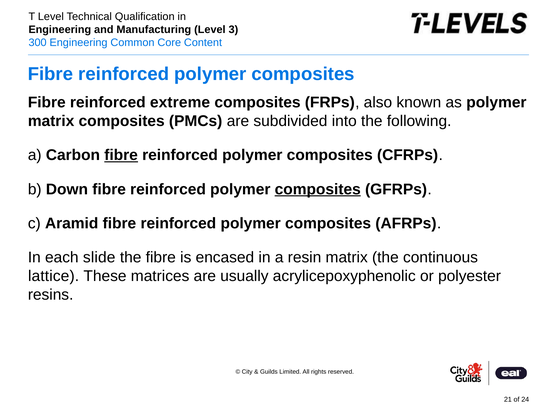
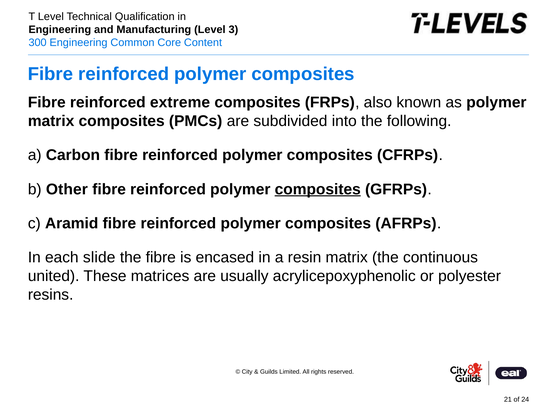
fibre at (121, 155) underline: present -> none
Down: Down -> Other
lattice: lattice -> united
